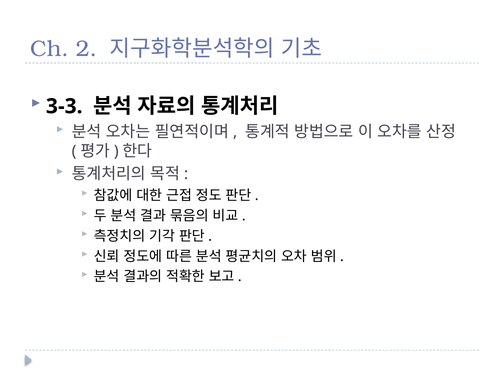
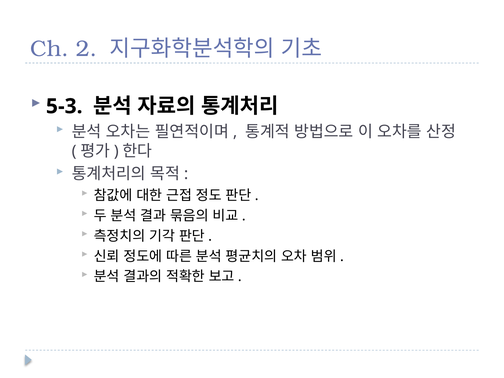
3-3: 3-3 -> 5-3
